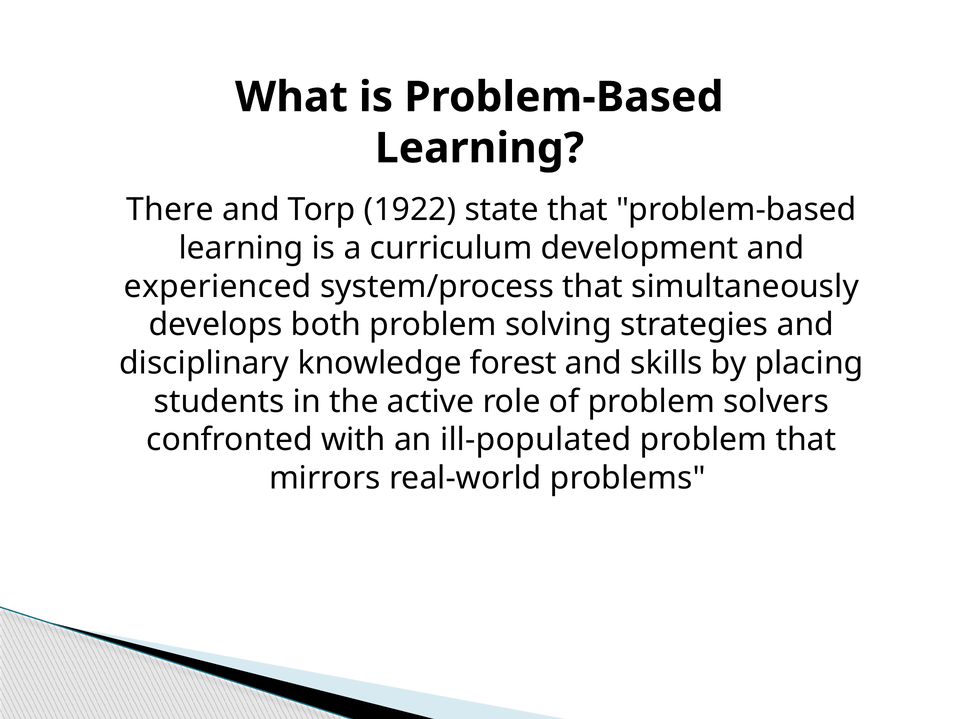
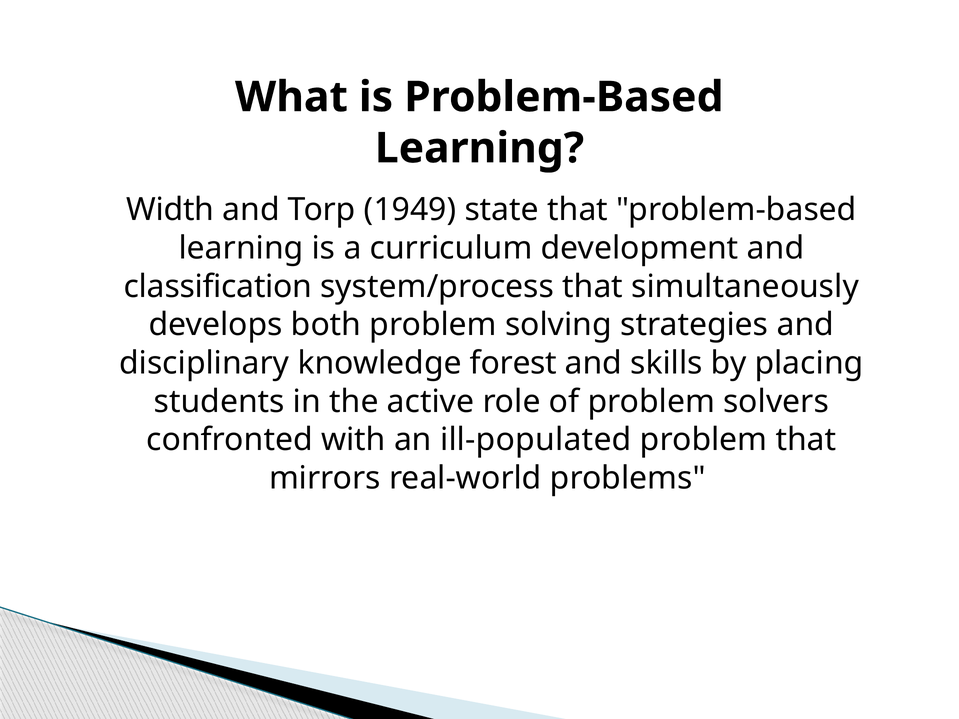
There: There -> Width
1922: 1922 -> 1949
experienced: experienced -> classification
